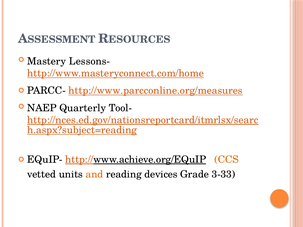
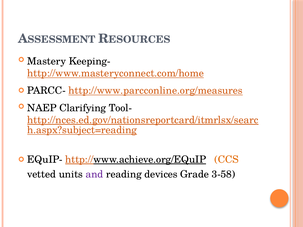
Lessons-: Lessons- -> Keeping-
Quarterly: Quarterly -> Clarifying
and colour: orange -> purple
3-33: 3-33 -> 3-58
